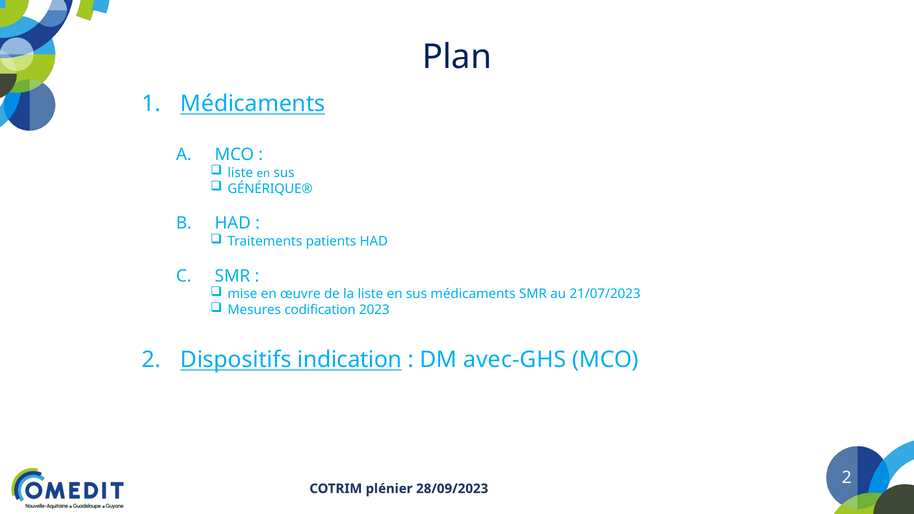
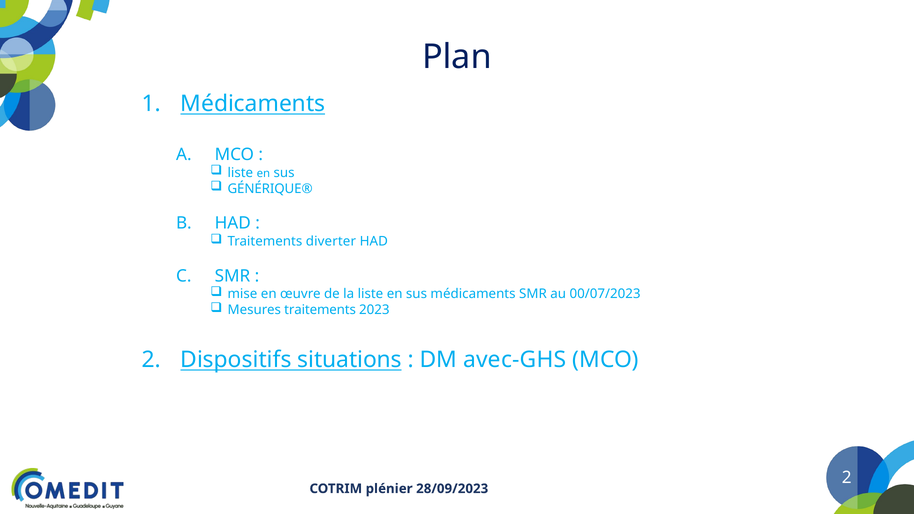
patients: patients -> diverter
21/07/2023: 21/07/2023 -> 00/07/2023
Mesures codification: codification -> traitements
indication: indication -> situations
